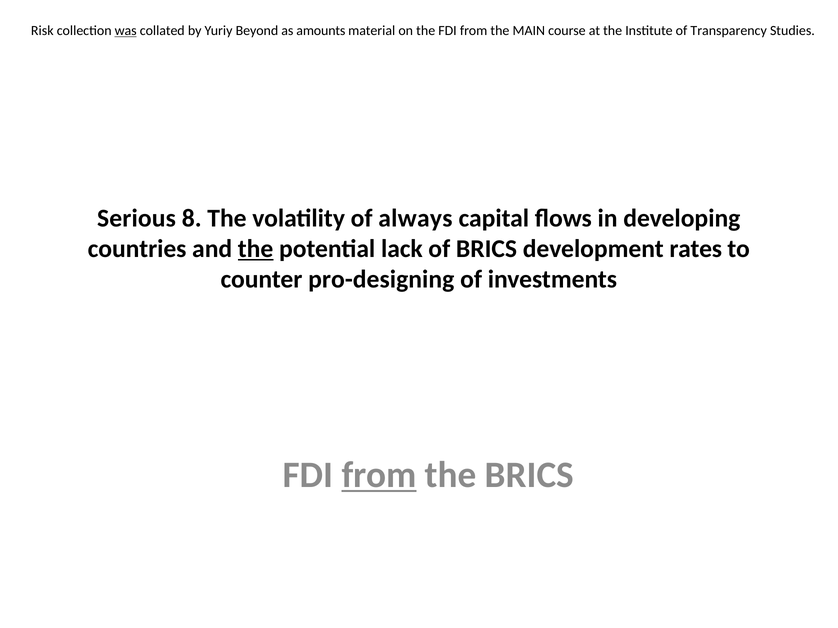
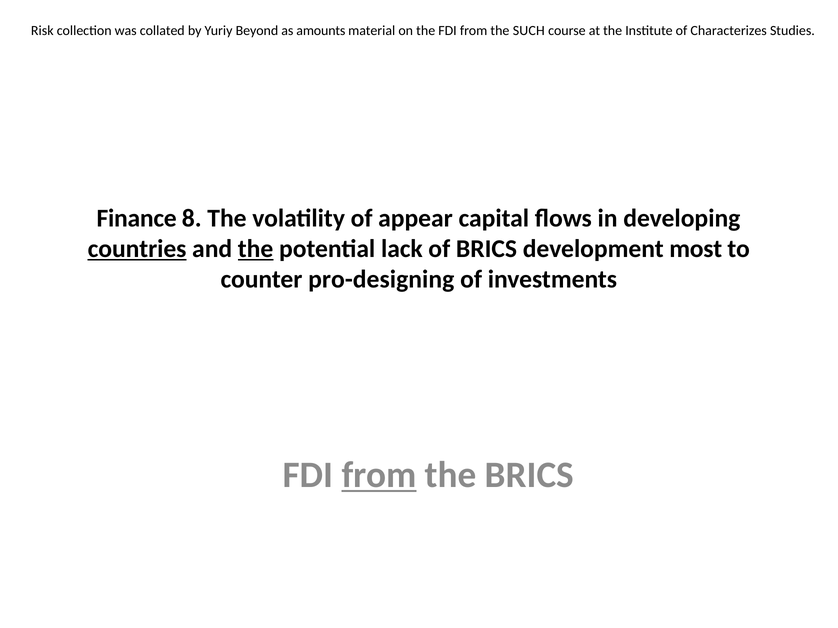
was underline: present -> none
MAIN: MAIN -> SUCH
Transparency: Transparency -> Characterizes
Serious: Serious -> Finance
always: always -> appear
countries underline: none -> present
rates: rates -> most
